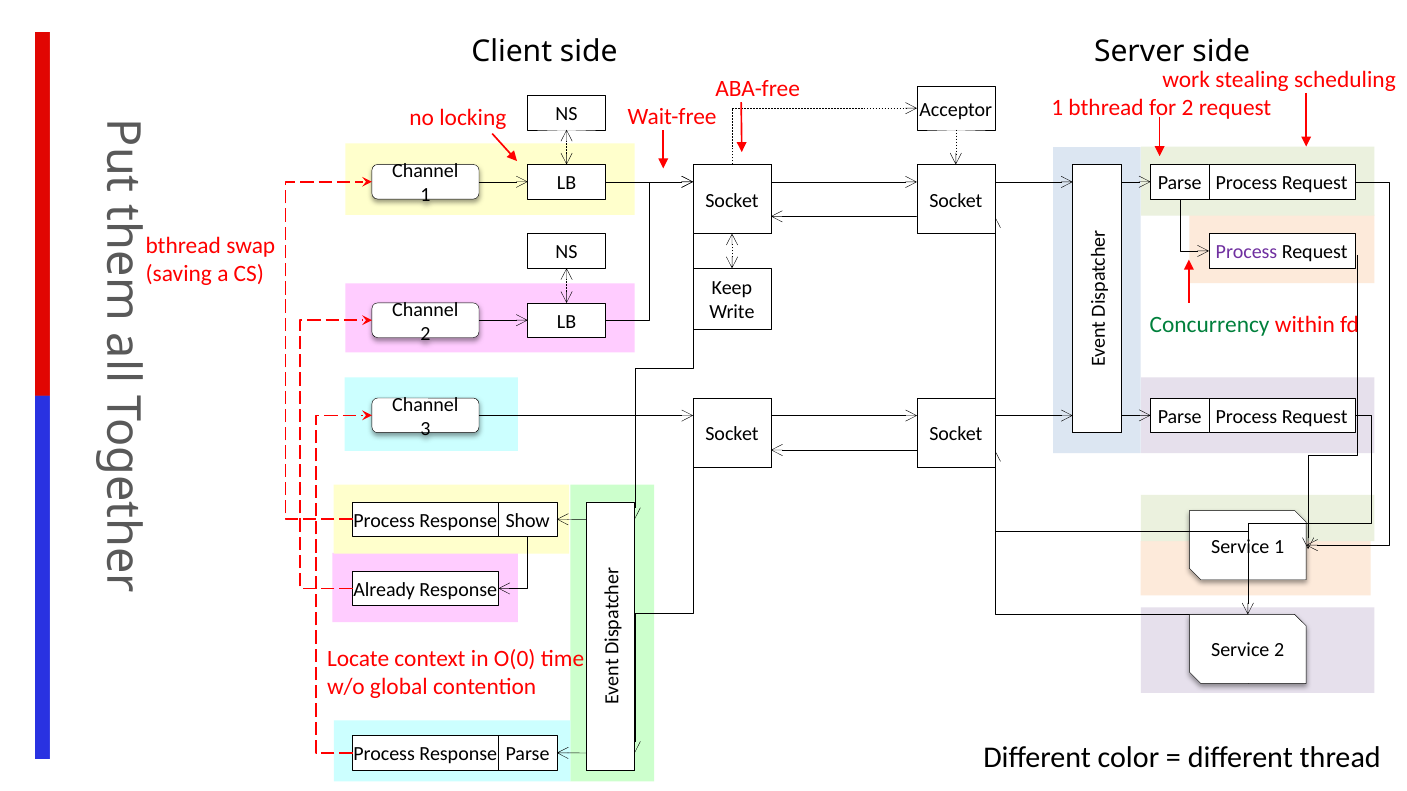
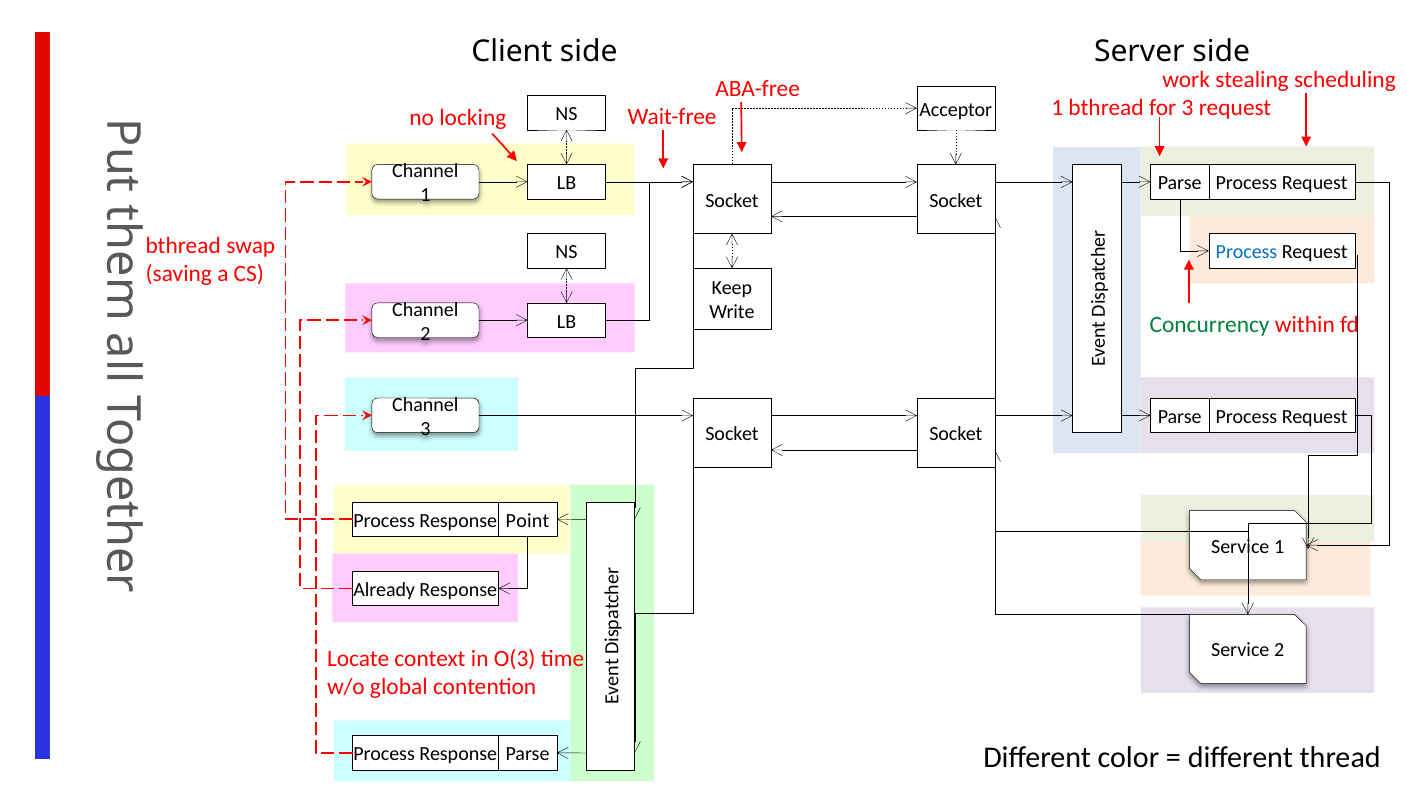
for 2: 2 -> 3
Process at (1247, 252) colour: purple -> blue
Show: Show -> Point
O(0: O(0 -> O(3
